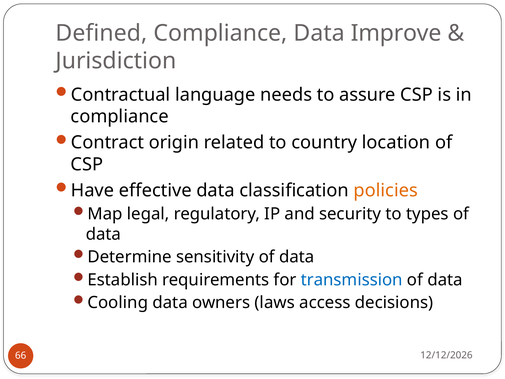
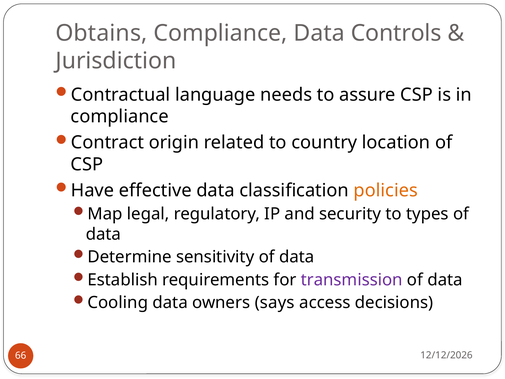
Defined: Defined -> Obtains
Improve: Improve -> Controls
transmission colour: blue -> purple
laws: laws -> says
